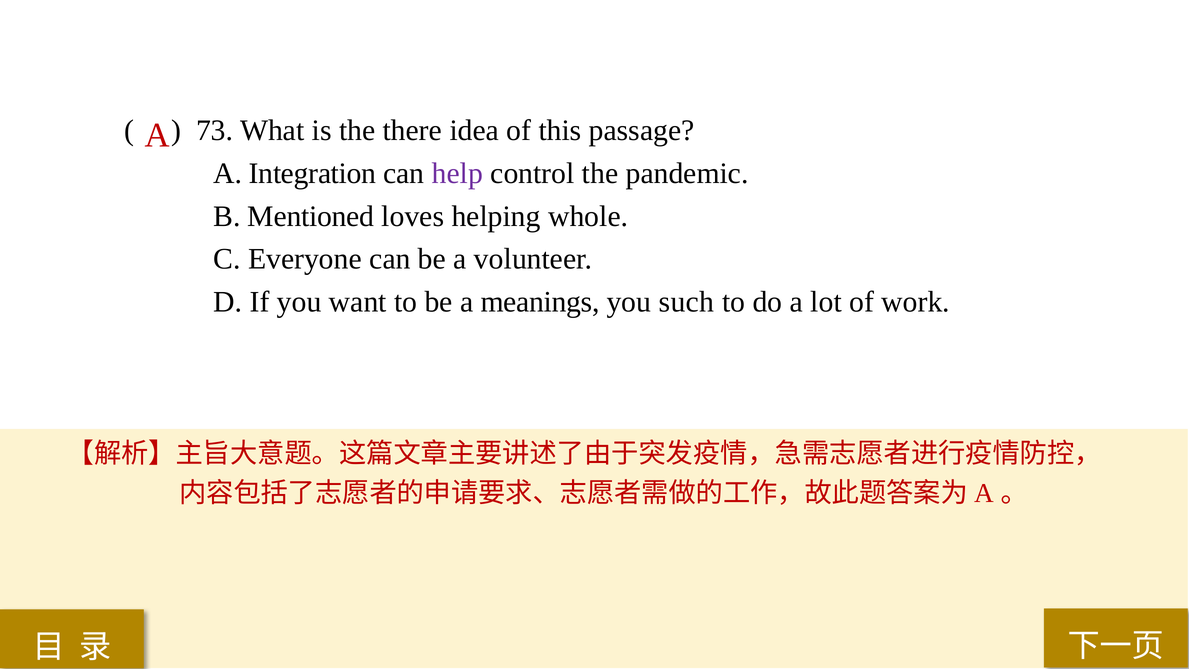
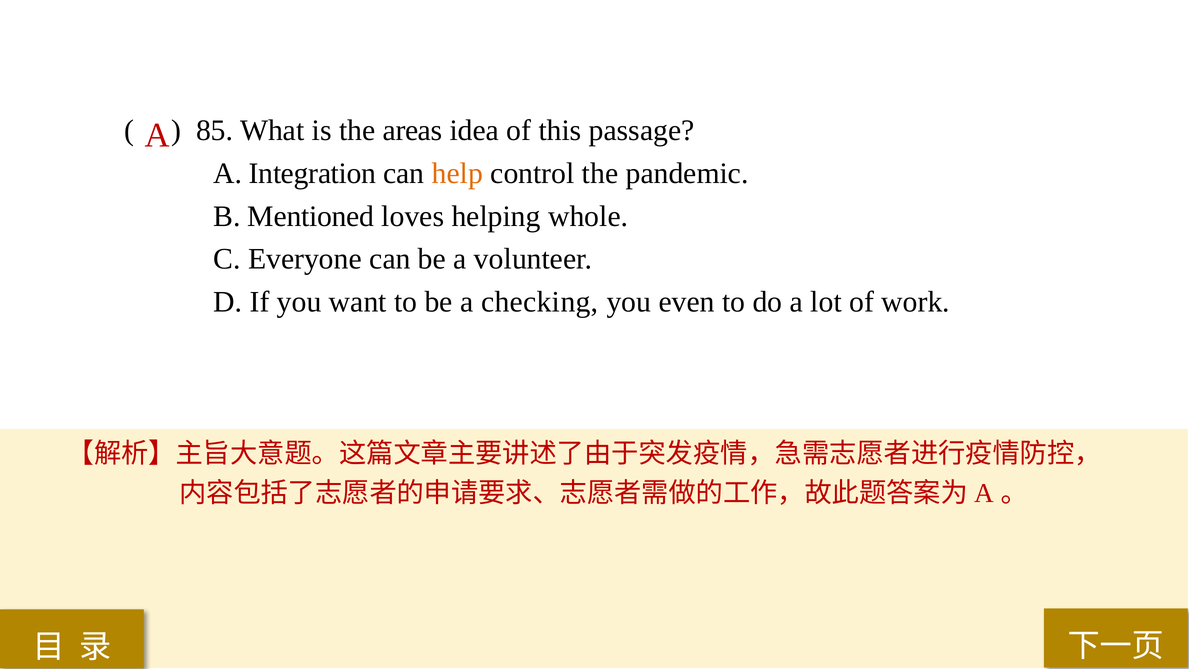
73: 73 -> 85
there: there -> areas
help colour: purple -> orange
meanings: meanings -> checking
such: such -> even
